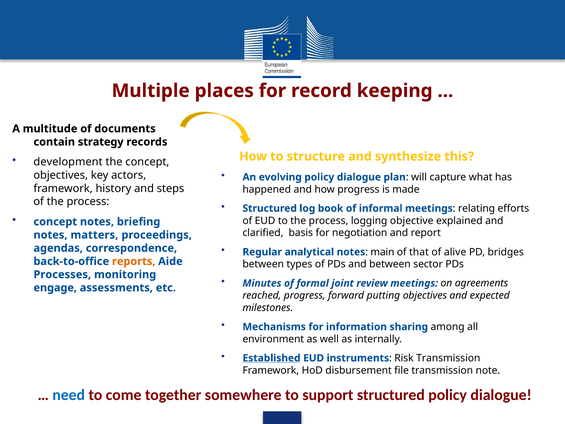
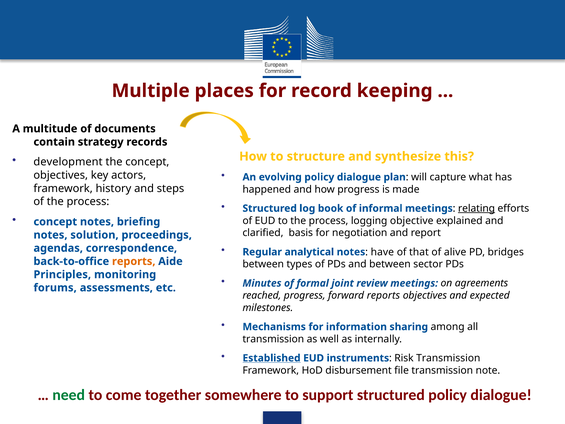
relating underline: none -> present
matters: matters -> solution
main: main -> have
Processes: Processes -> Principles
engage: engage -> forums
forward putting: putting -> reports
environment at (273, 339): environment -> transmission
need colour: blue -> green
